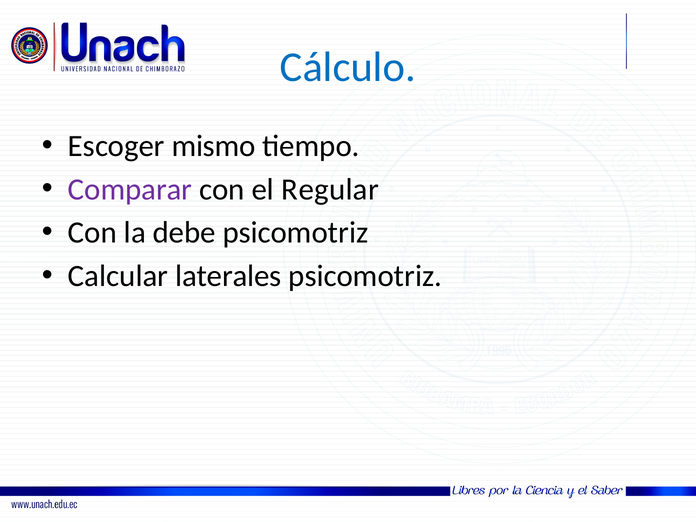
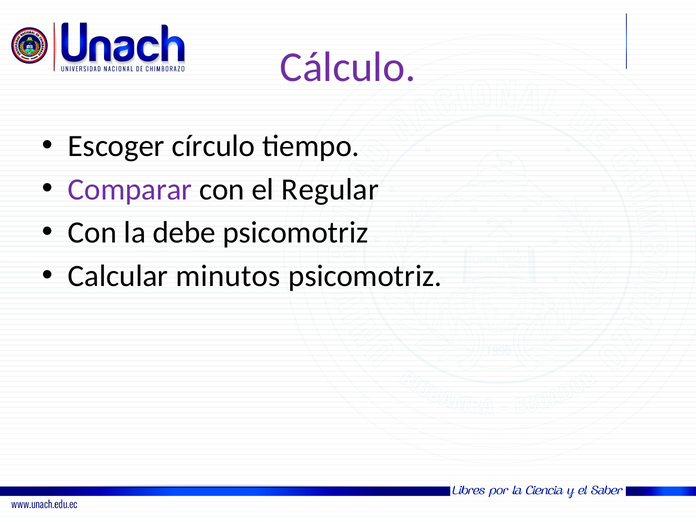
Cálculo colour: blue -> purple
mismo: mismo -> círculo
laterales: laterales -> minutos
